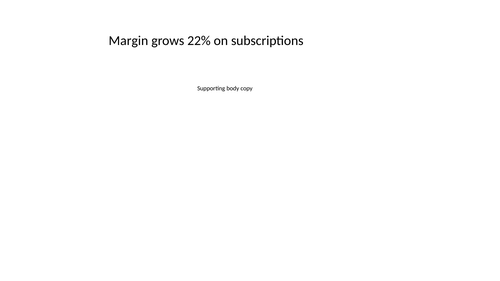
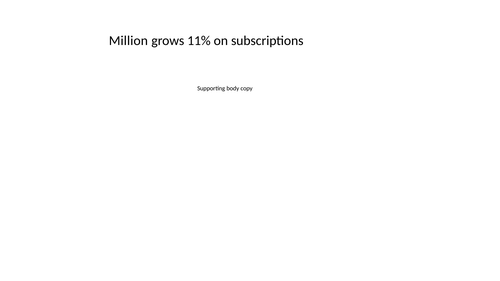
Margin: Margin -> Million
22%: 22% -> 11%
